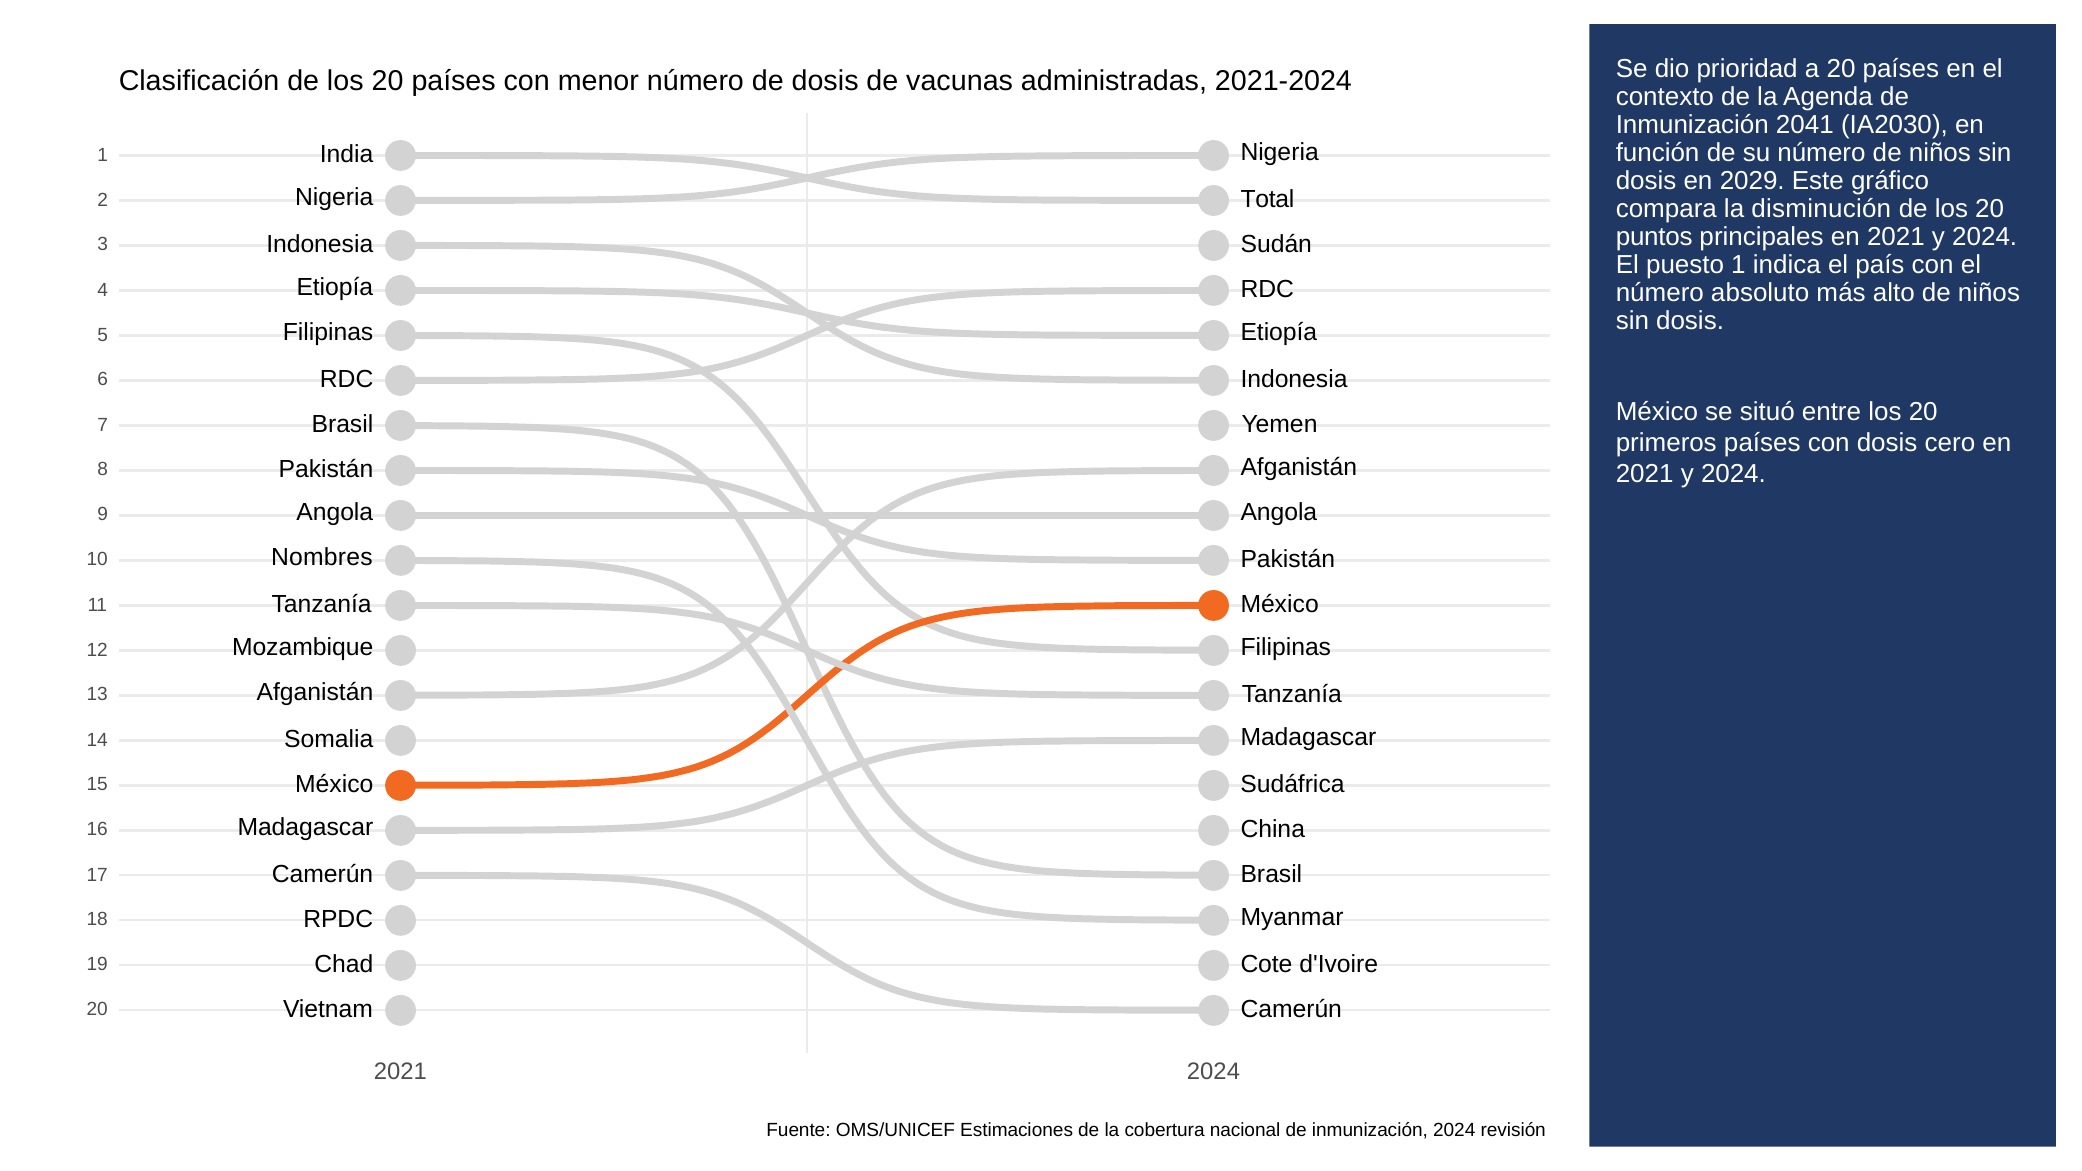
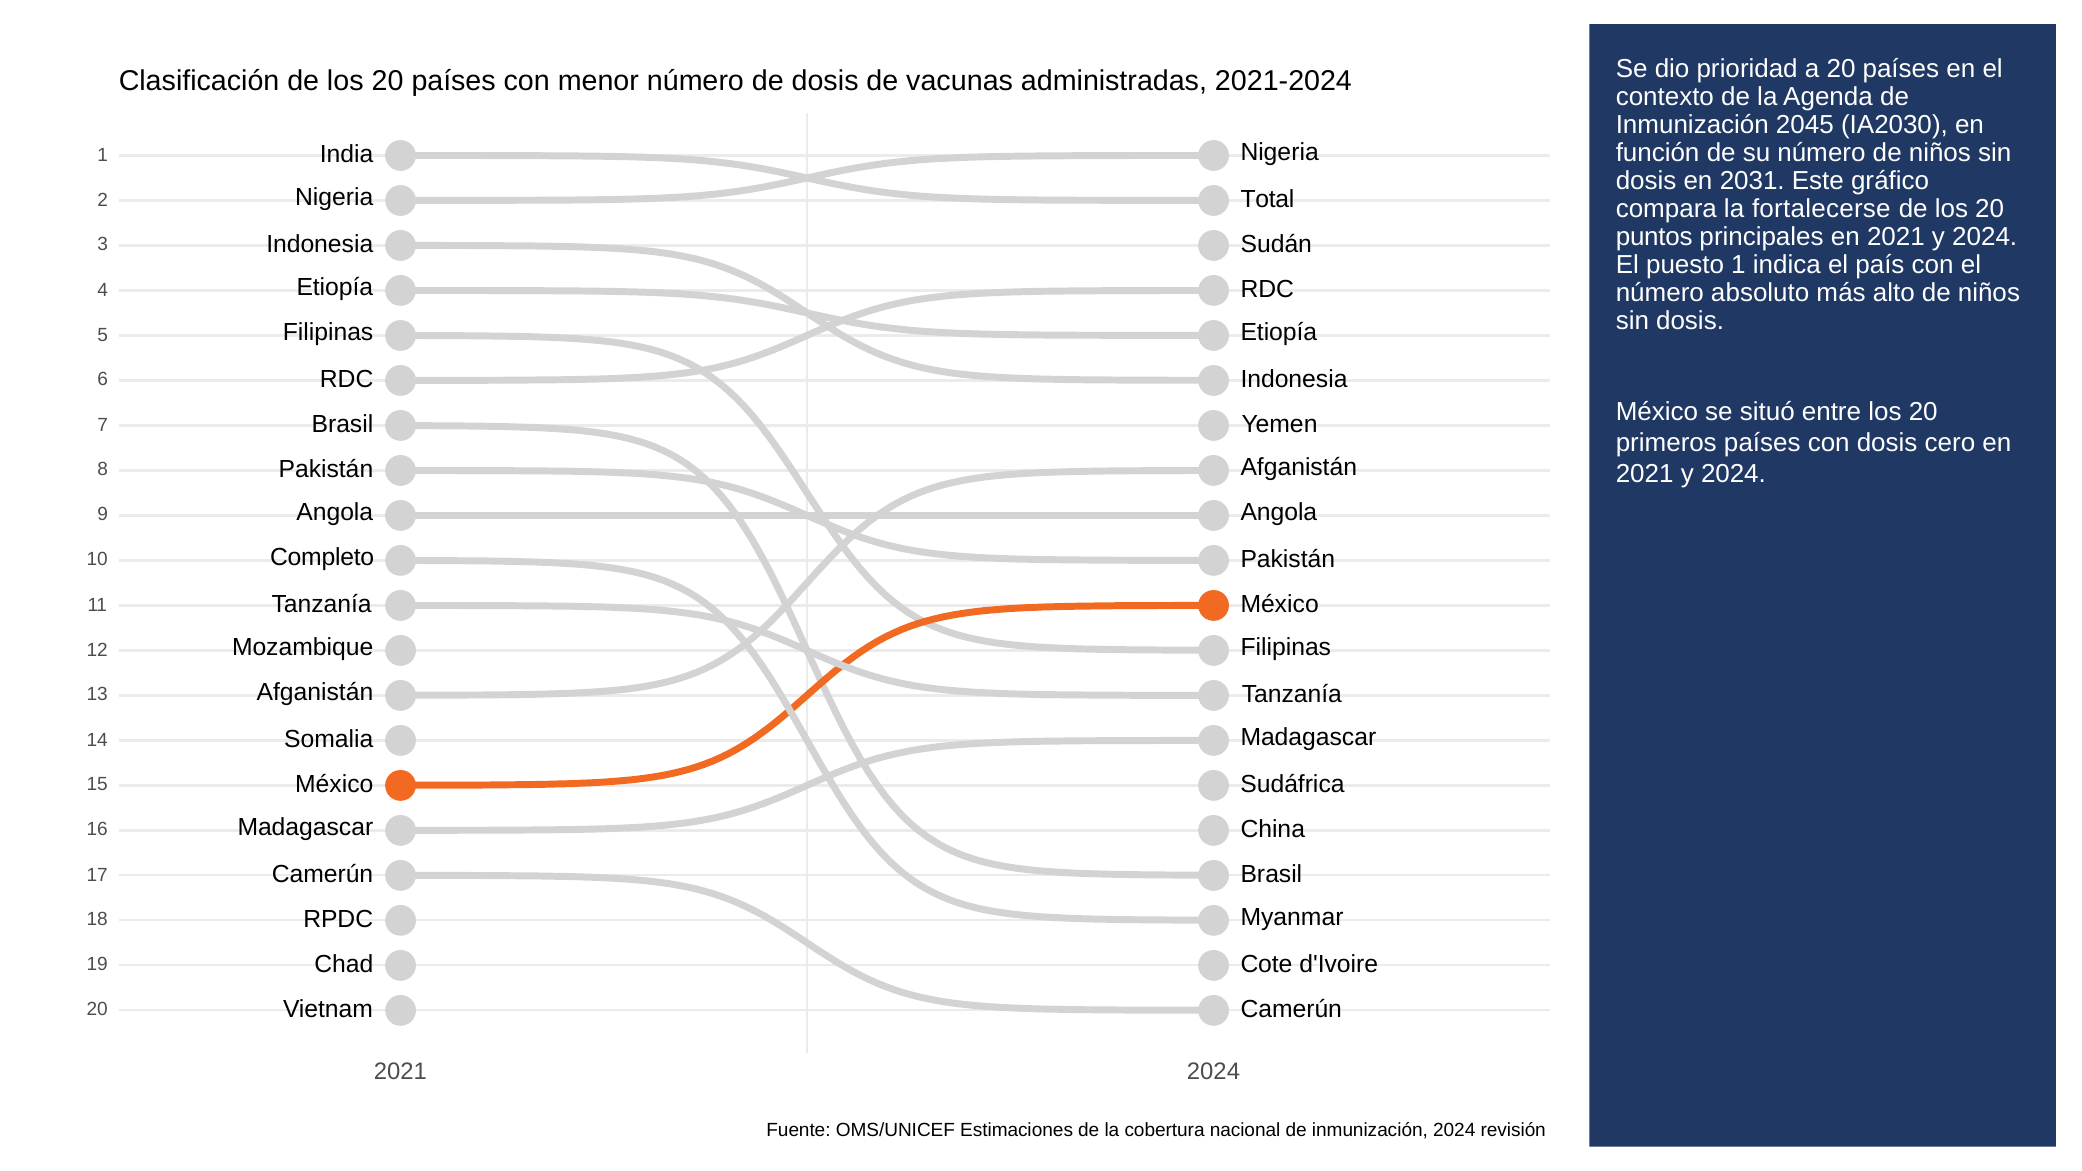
2041: 2041 -> 2045
2029: 2029 -> 2031
disminución: disminución -> fortalecerse
Nombres: Nombres -> Completo
